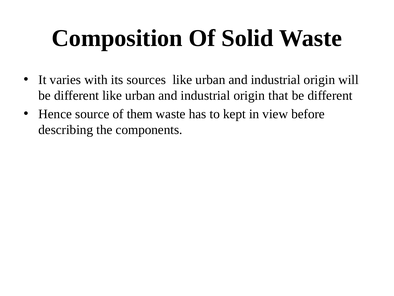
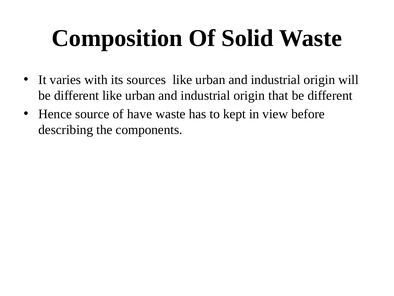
them: them -> have
